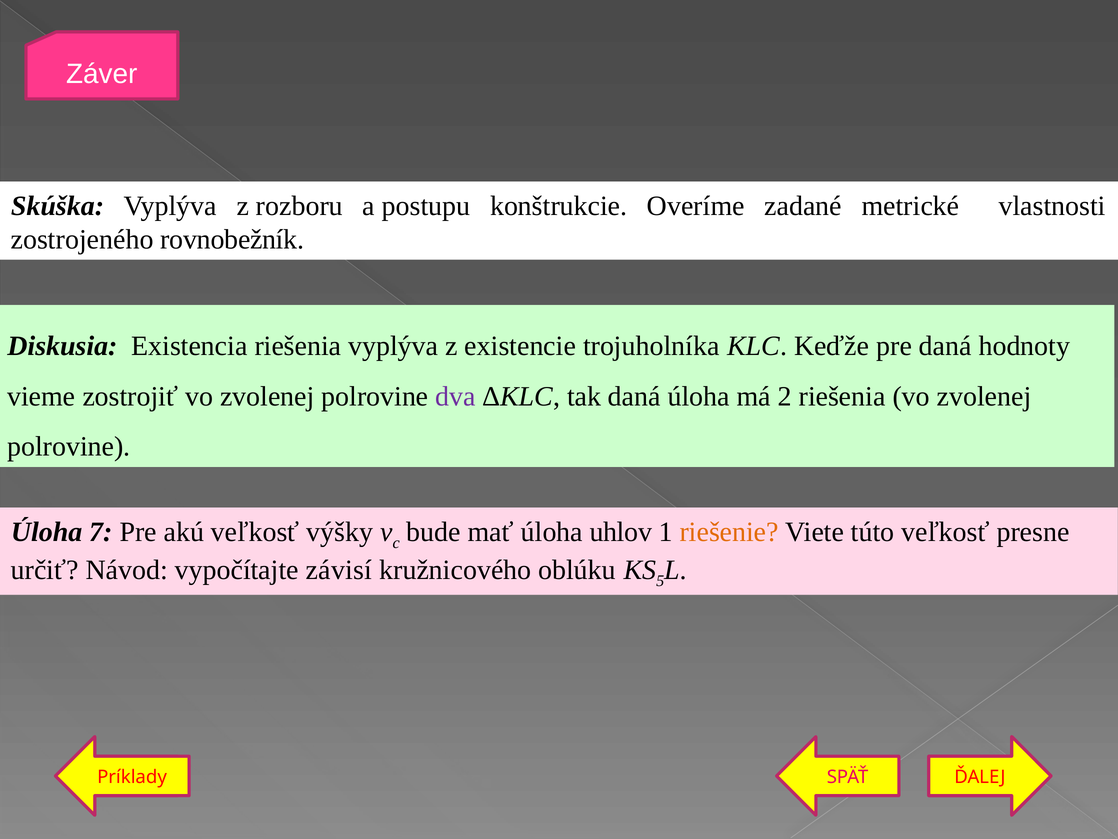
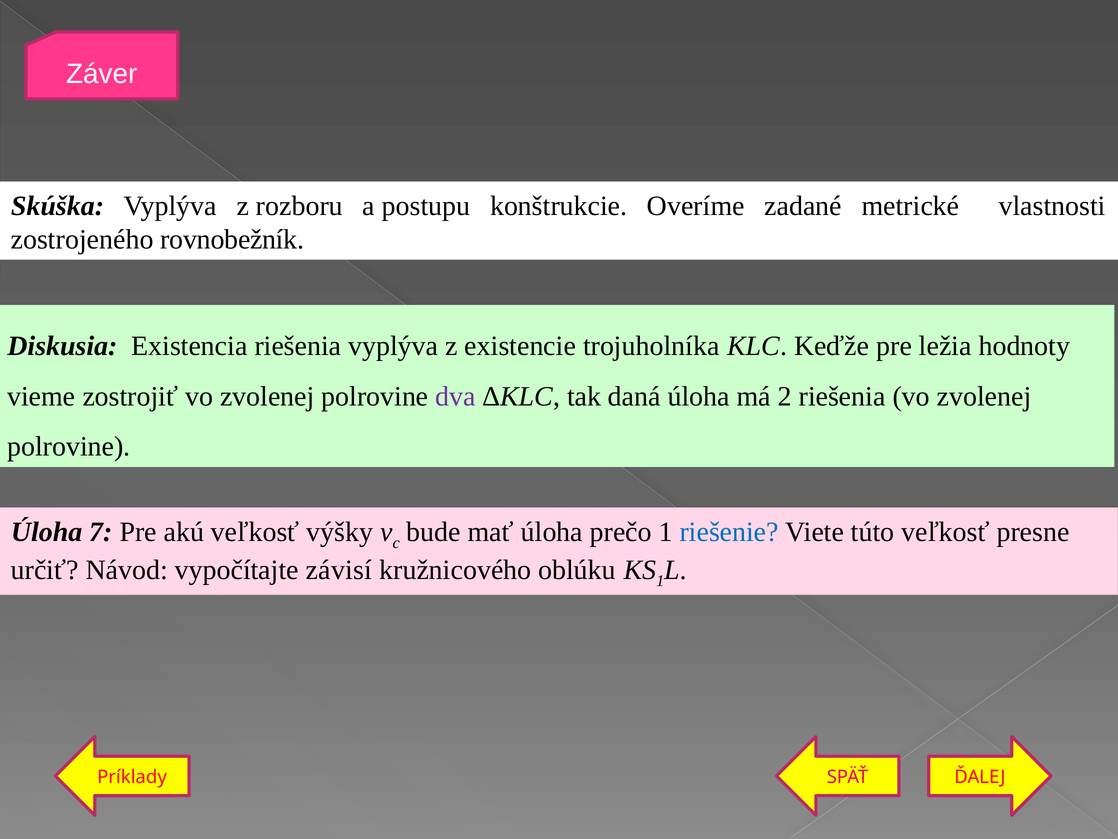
pre daná: daná -> ležia
uhlov: uhlov -> prečo
riešenie colour: orange -> blue
5 at (660, 580): 5 -> 1
